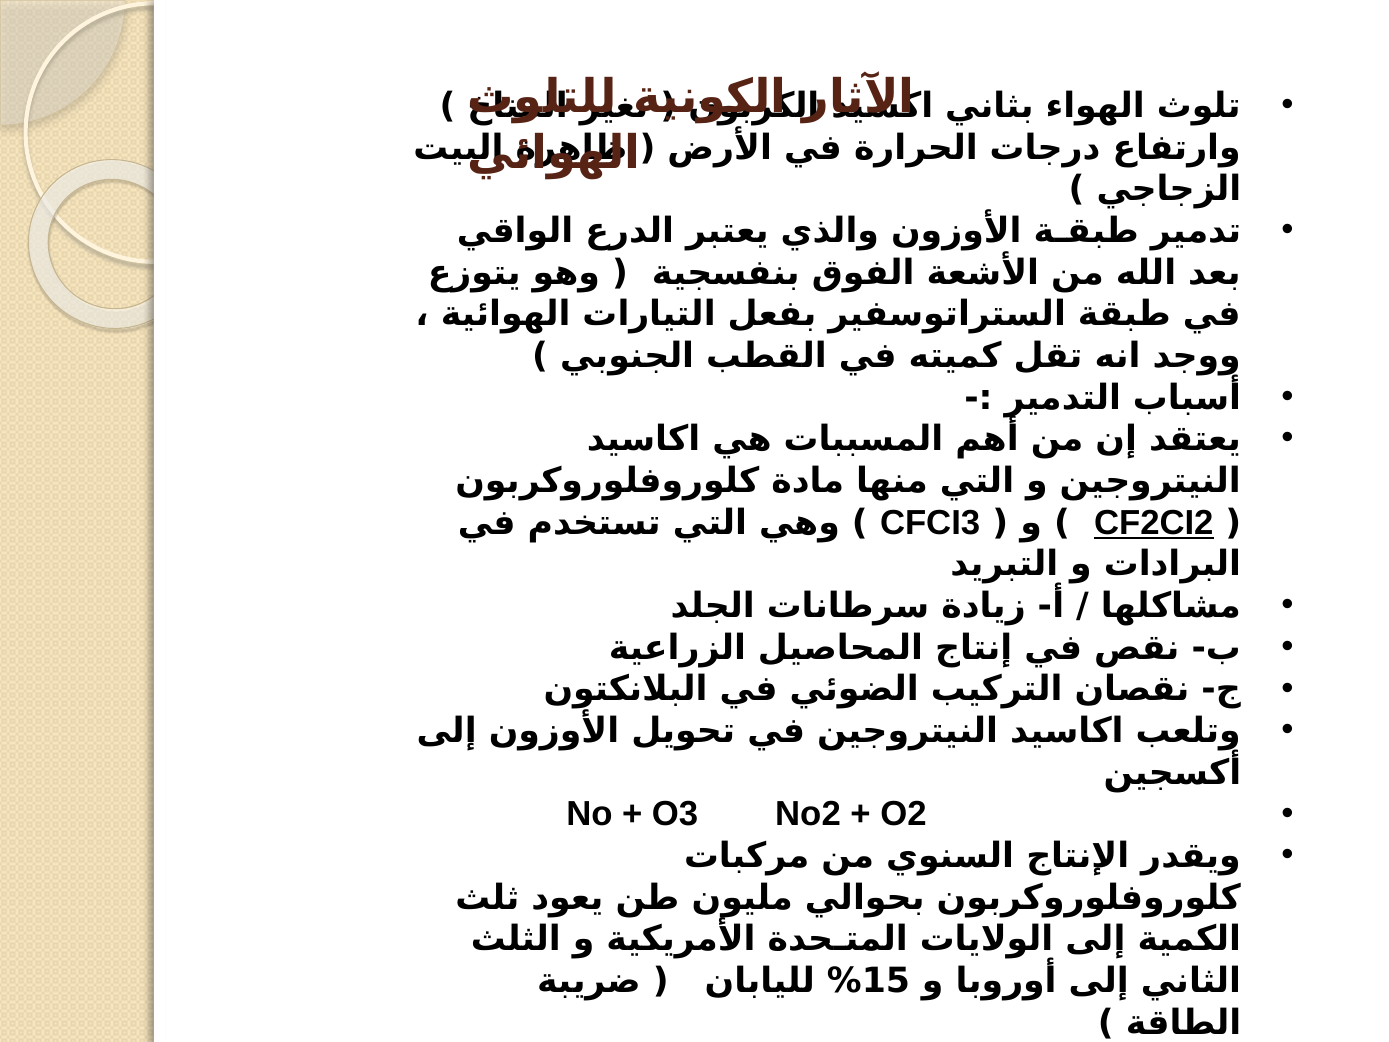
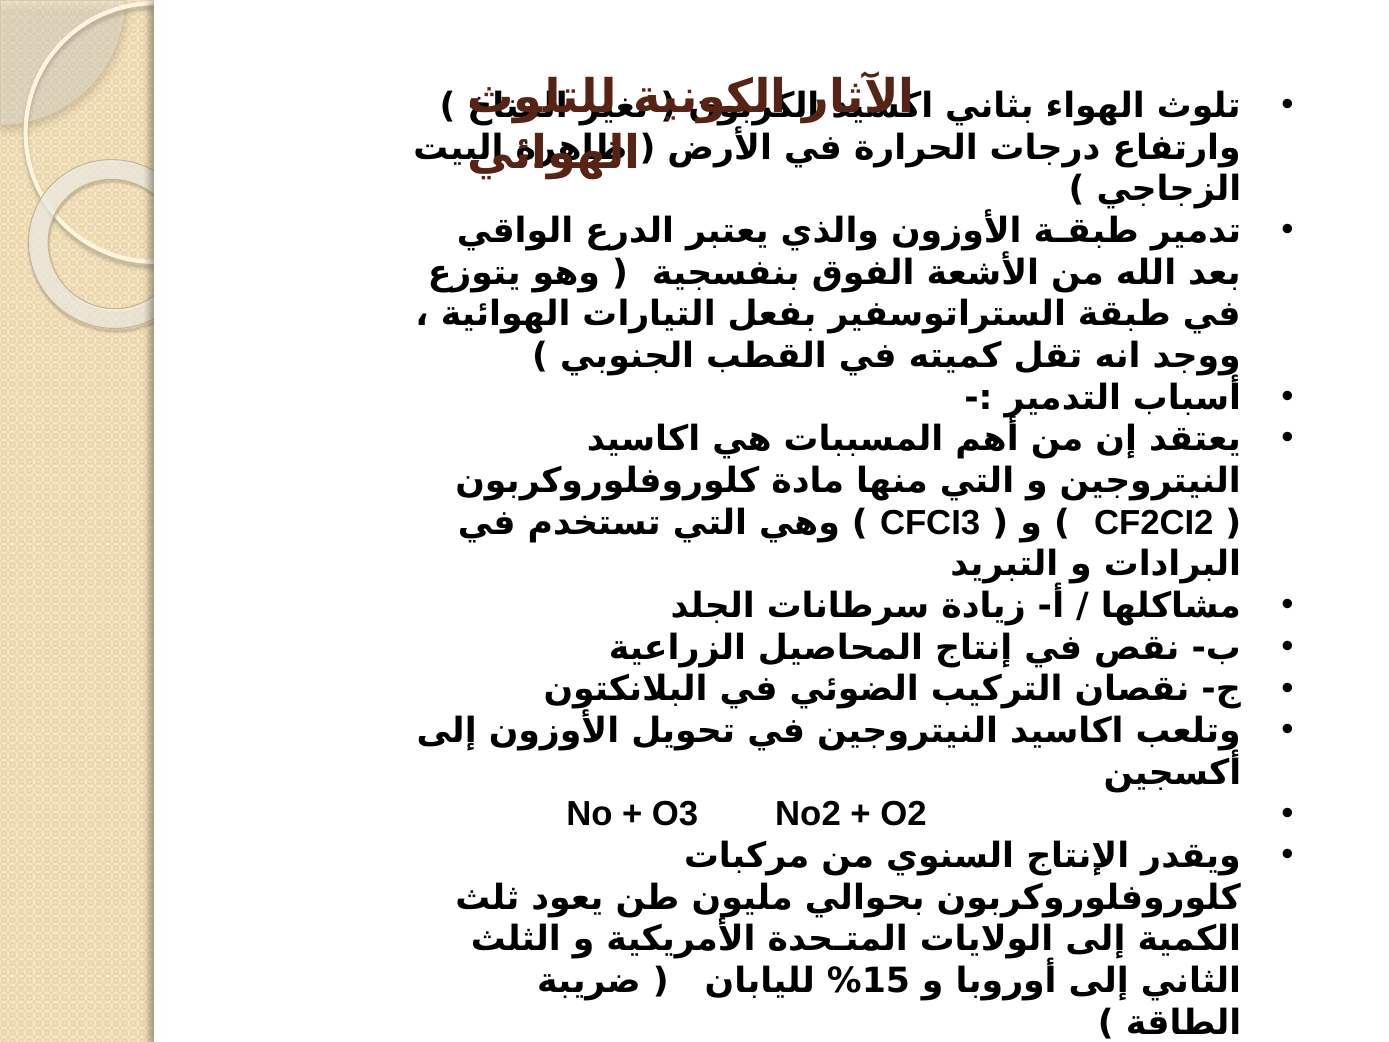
CF2CI2 underline: present -> none
